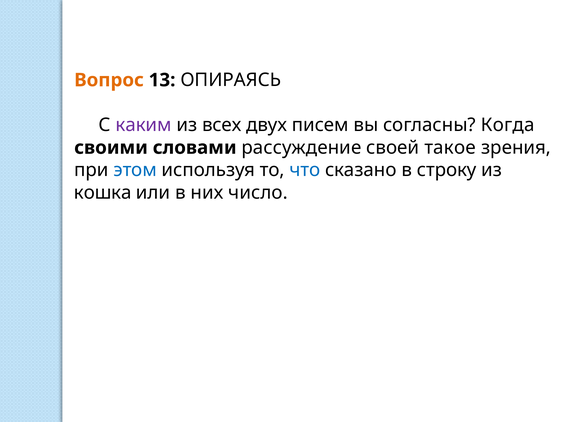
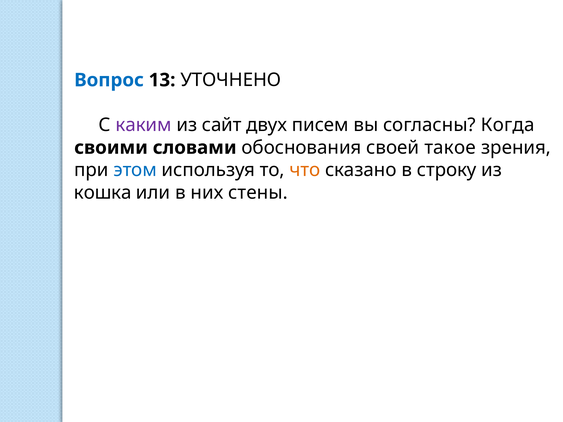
Вопрос colour: orange -> blue
ОПИРАЯСЬ: ОПИРАЯСЬ -> УТОЧНЕНО
всех: всех -> сайт
рассуждение: рассуждение -> обоснования
что colour: blue -> orange
число: число -> стены
